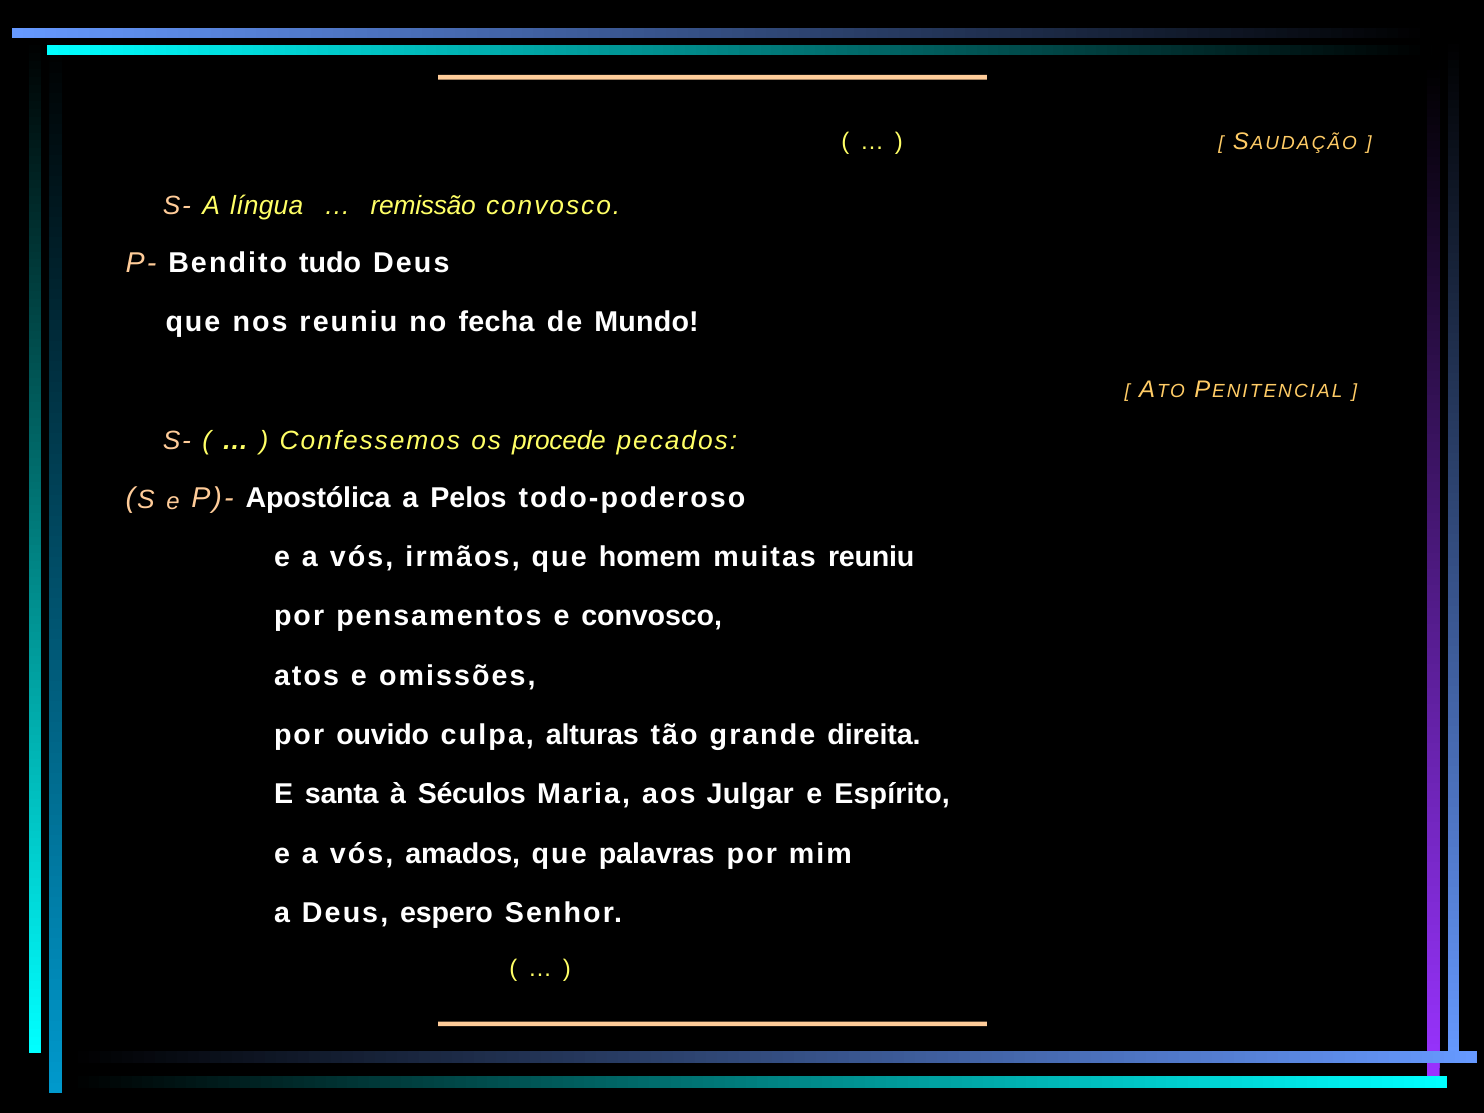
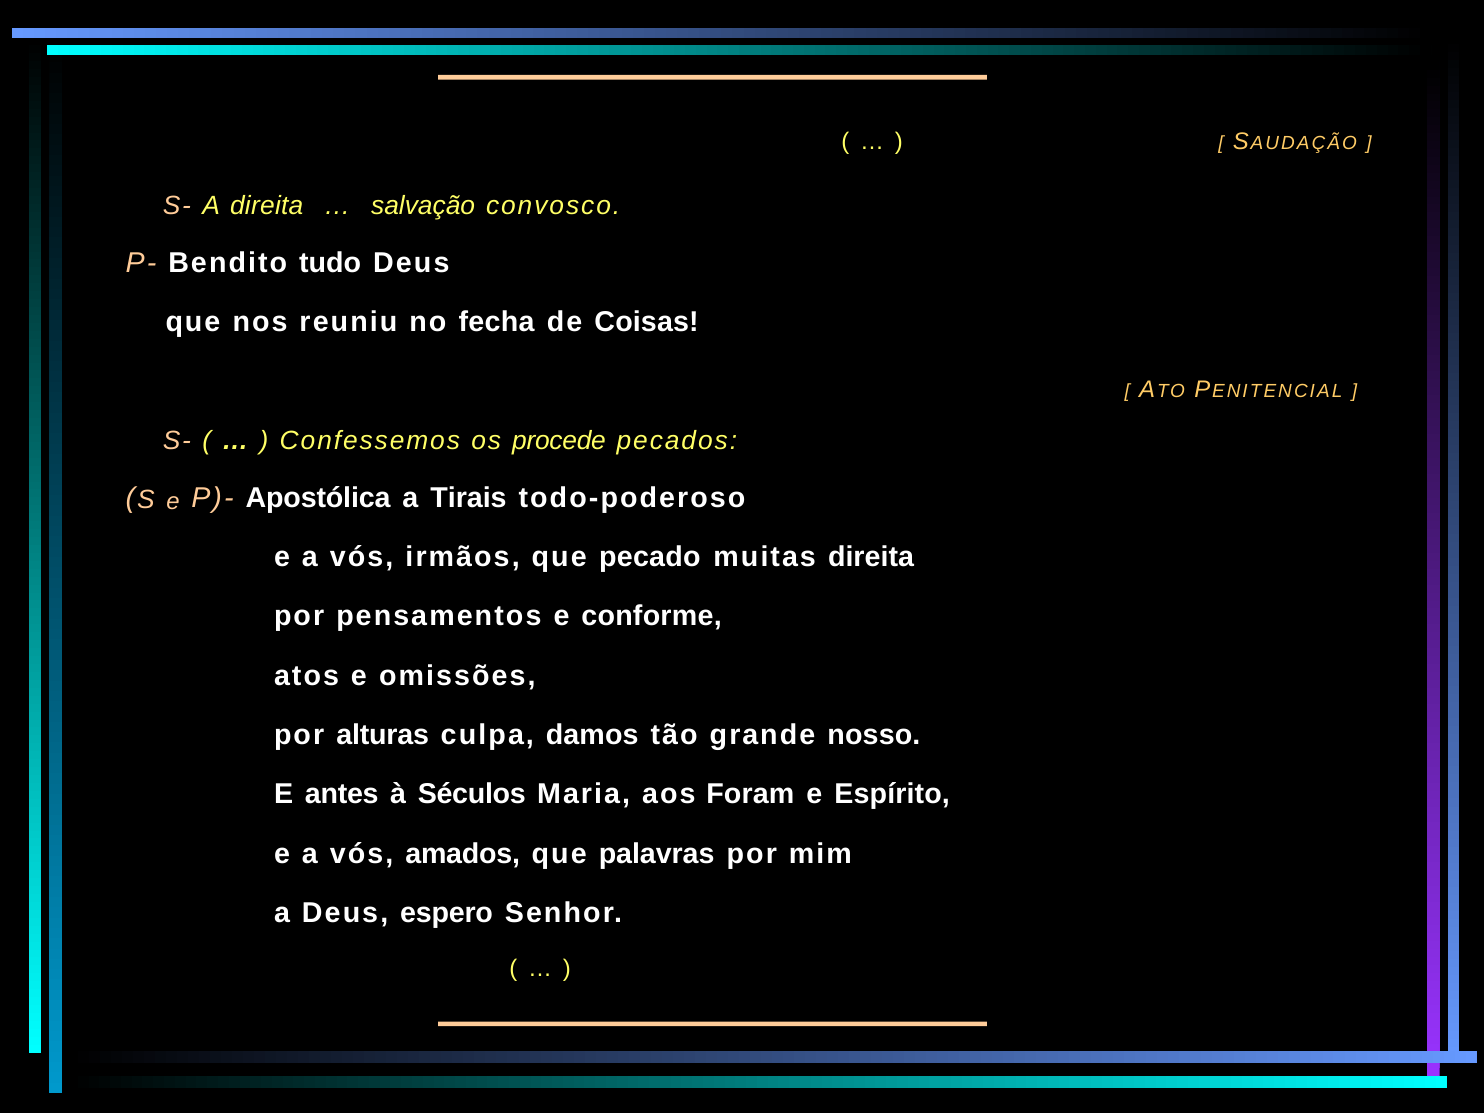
A língua: língua -> direita
remissão: remissão -> salvação
Mundo: Mundo -> Coisas
Pelos: Pelos -> Tirais
homem: homem -> pecado
muitas reuniu: reuniu -> direita
e convosco: convosco -> conforme
ouvido: ouvido -> alturas
alturas: alturas -> damos
direita: direita -> nosso
santa: santa -> antes
Julgar: Julgar -> Foram
